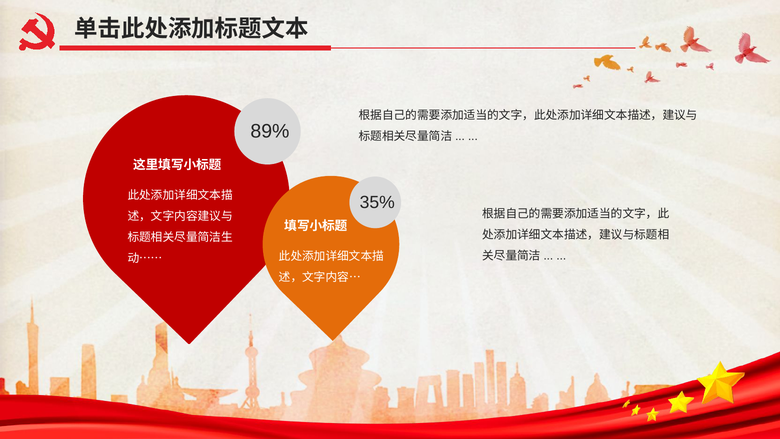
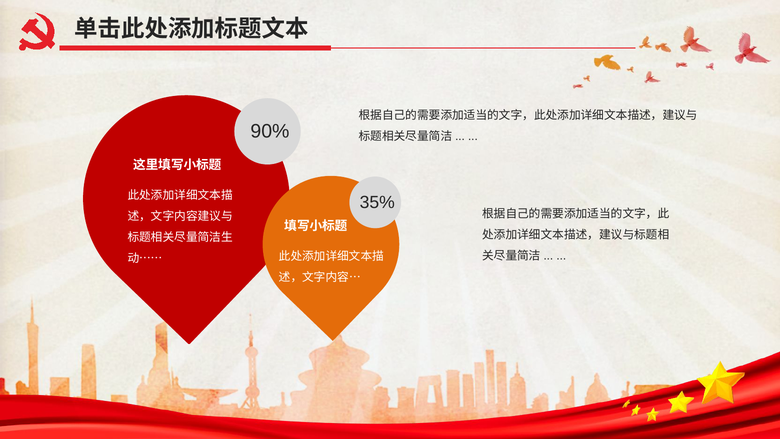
89%: 89% -> 90%
